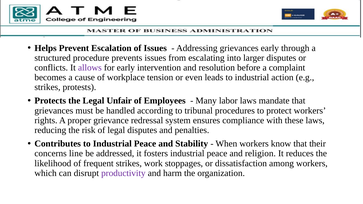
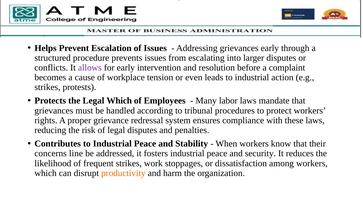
Legal Unfair: Unfair -> Which
religion: religion -> security
productivity colour: purple -> orange
